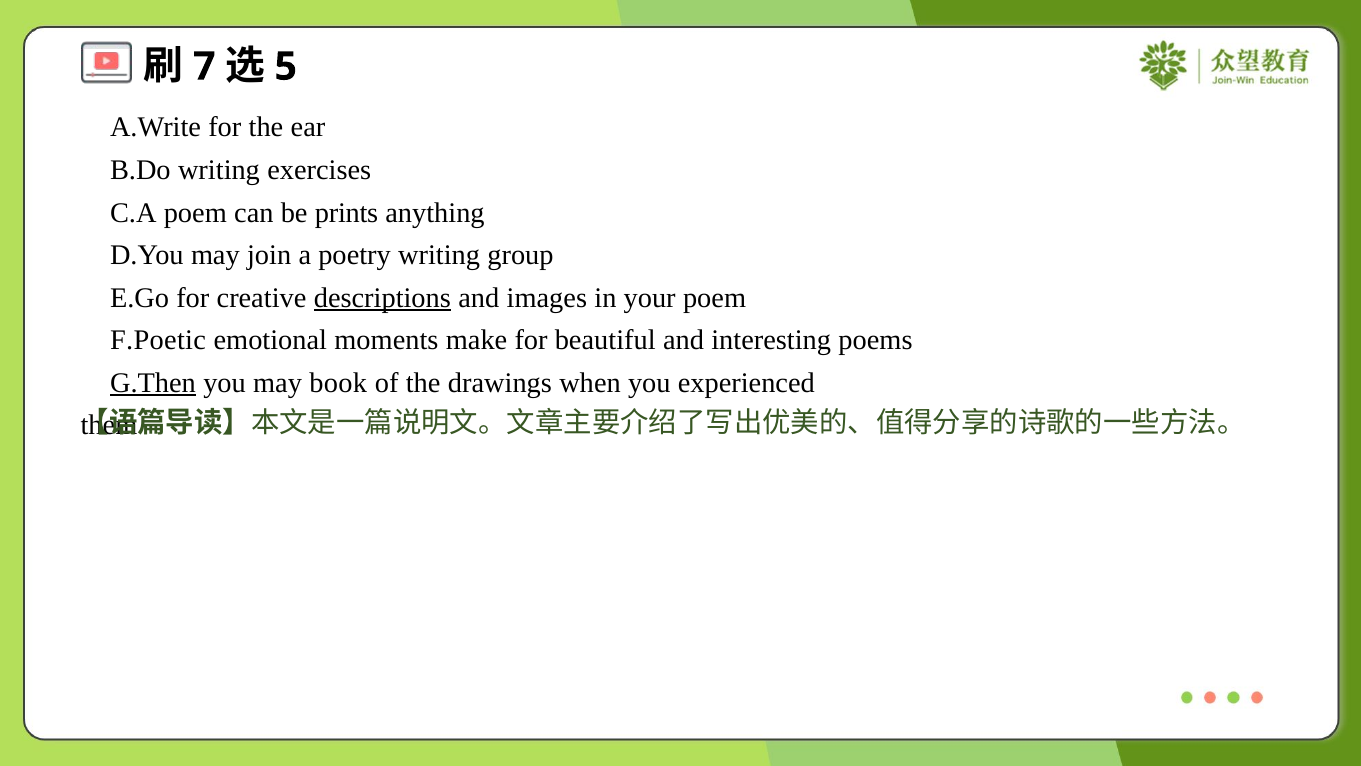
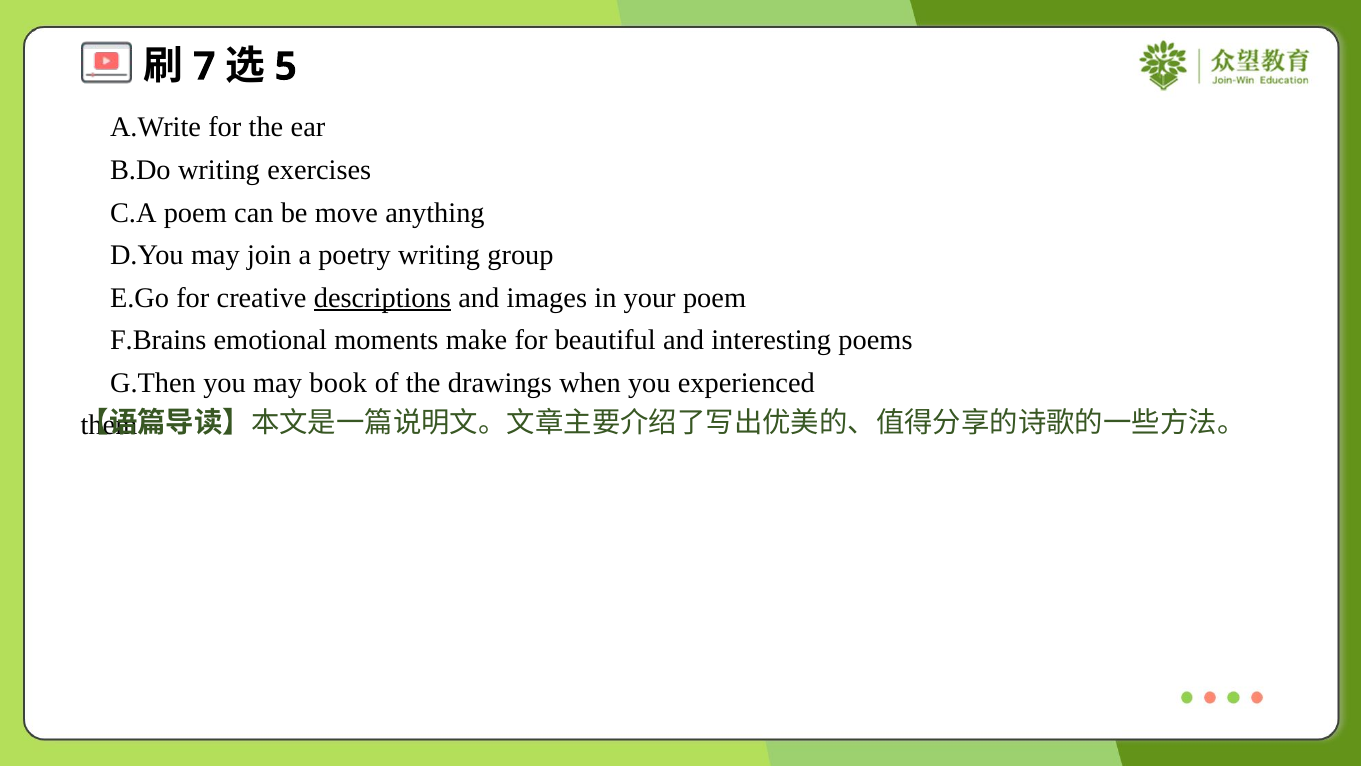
prints: prints -> move
F.Poetic: F.Poetic -> F.Brains
G.Then underline: present -> none
